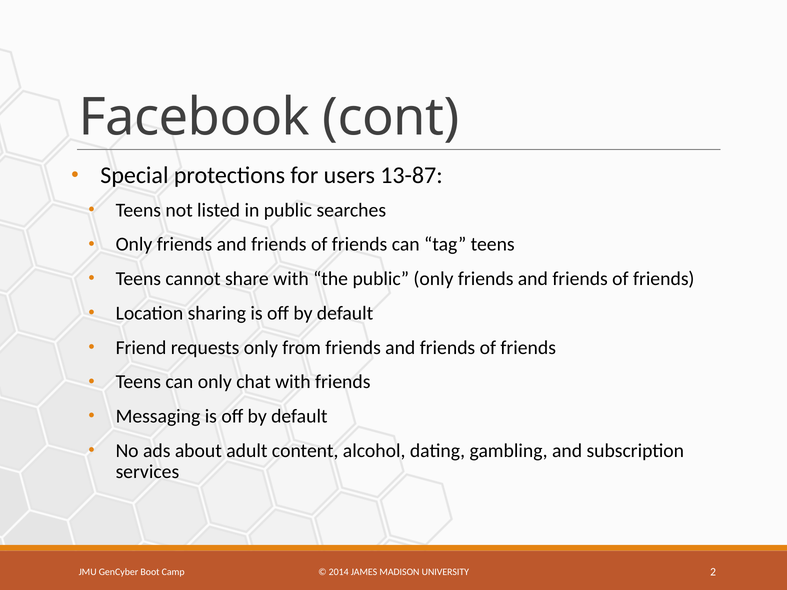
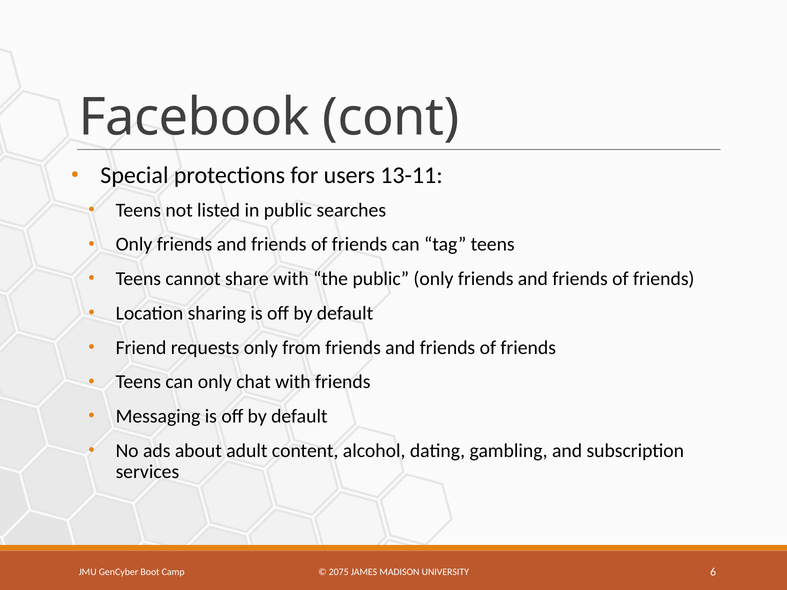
13-87: 13-87 -> 13-11
2014: 2014 -> 2075
2: 2 -> 6
